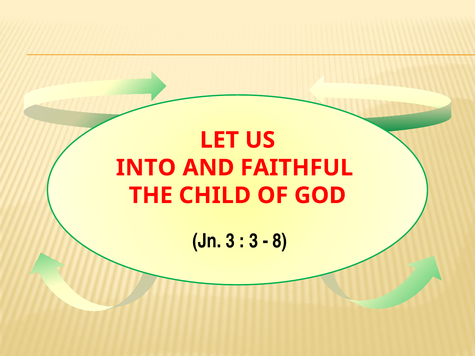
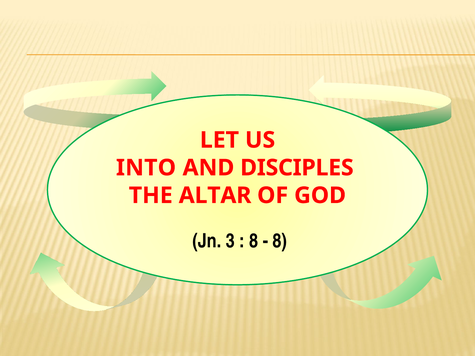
FAITHFUL: FAITHFUL -> DISCIPLES
CHILD: CHILD -> ALTAR
3 at (254, 241): 3 -> 8
